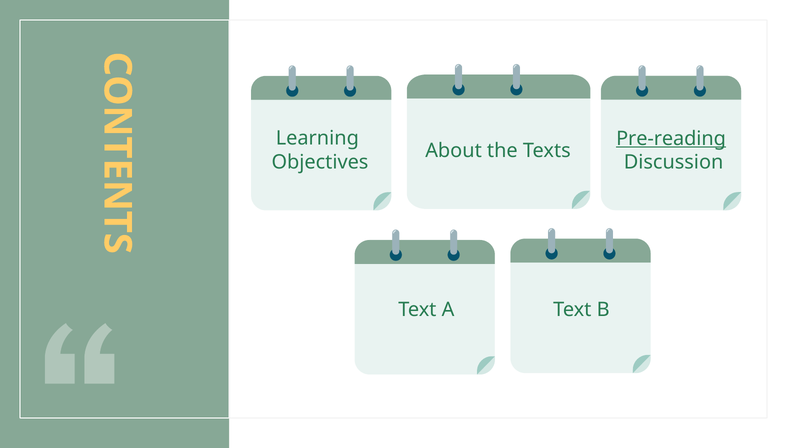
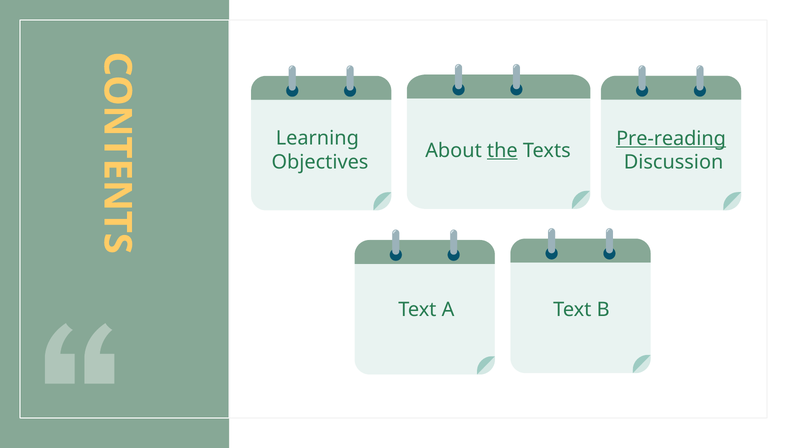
the underline: none -> present
